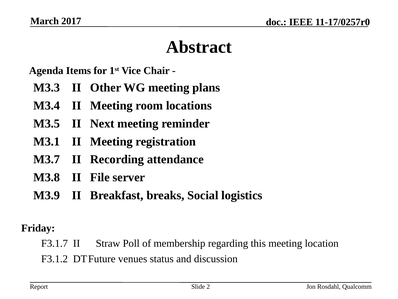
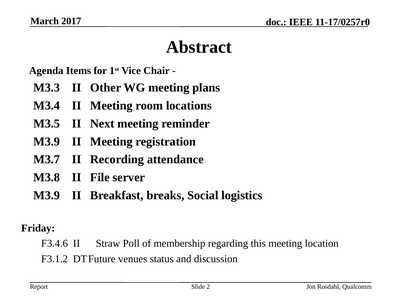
M3.1 at (47, 141): M3.1 -> M3.9
F3.1.7: F3.1.7 -> F3.4.6
